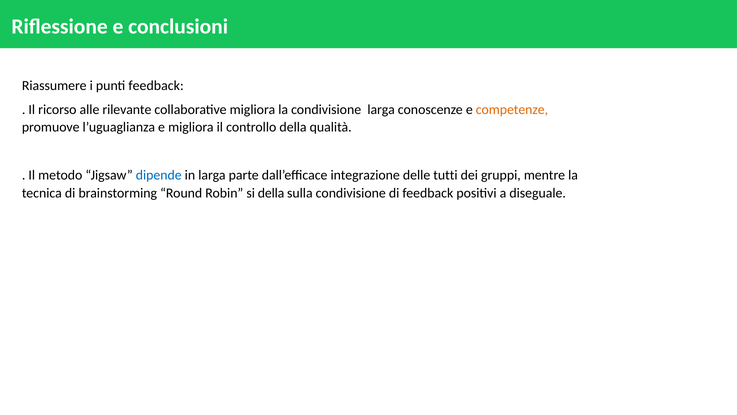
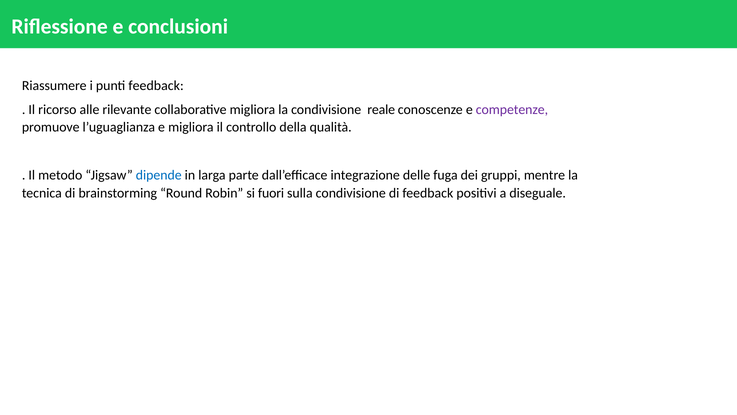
condivisione larga: larga -> reale
competenze colour: orange -> purple
tutti: tutti -> fuga
si della: della -> fuori
